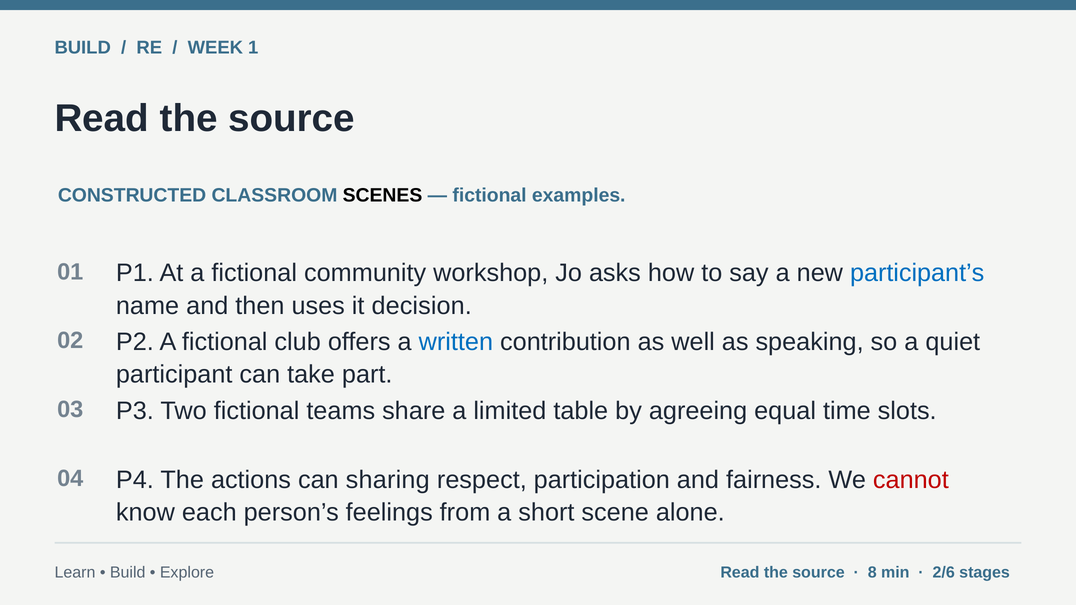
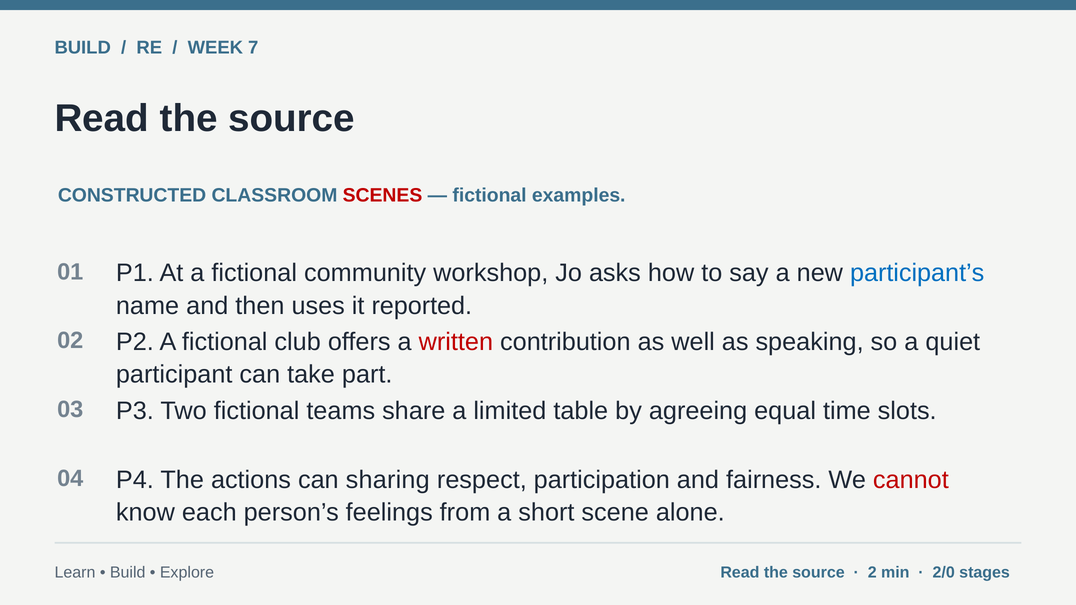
1: 1 -> 7
SCENES colour: black -> red
decision: decision -> reported
written colour: blue -> red
8: 8 -> 2
2/6: 2/6 -> 2/0
